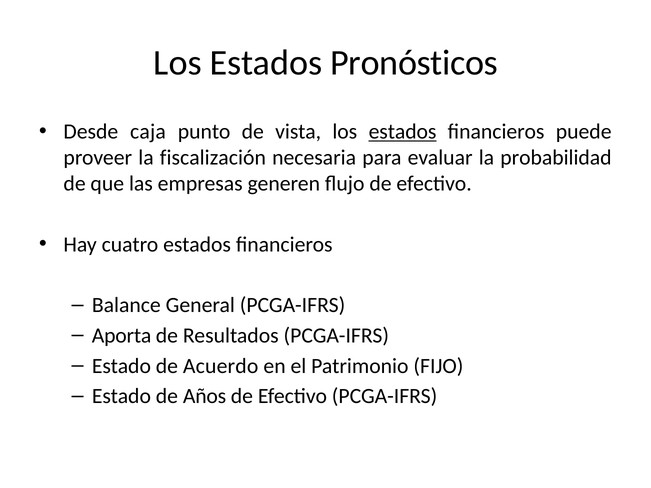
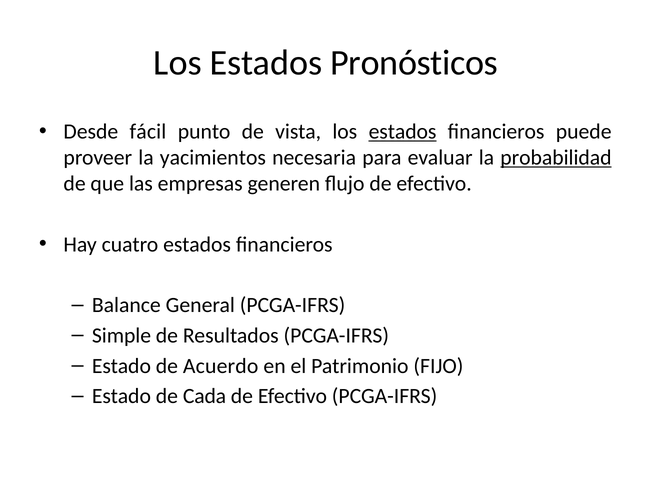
caja: caja -> fácil
fiscalización: fiscalización -> yacimientos
probabilidad underline: none -> present
Aporta: Aporta -> Simple
Años: Años -> Cada
